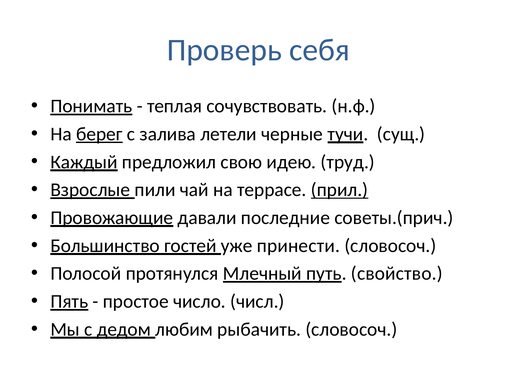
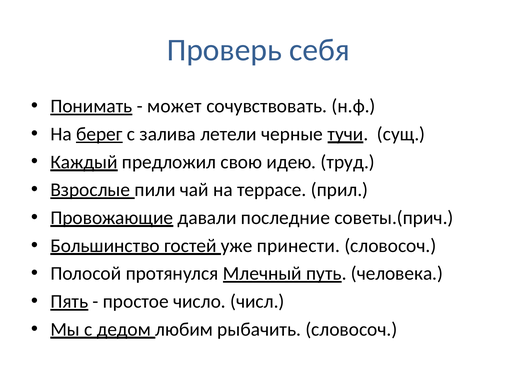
теплая: теплая -> может
прил underline: present -> none
свойство: свойство -> человека
